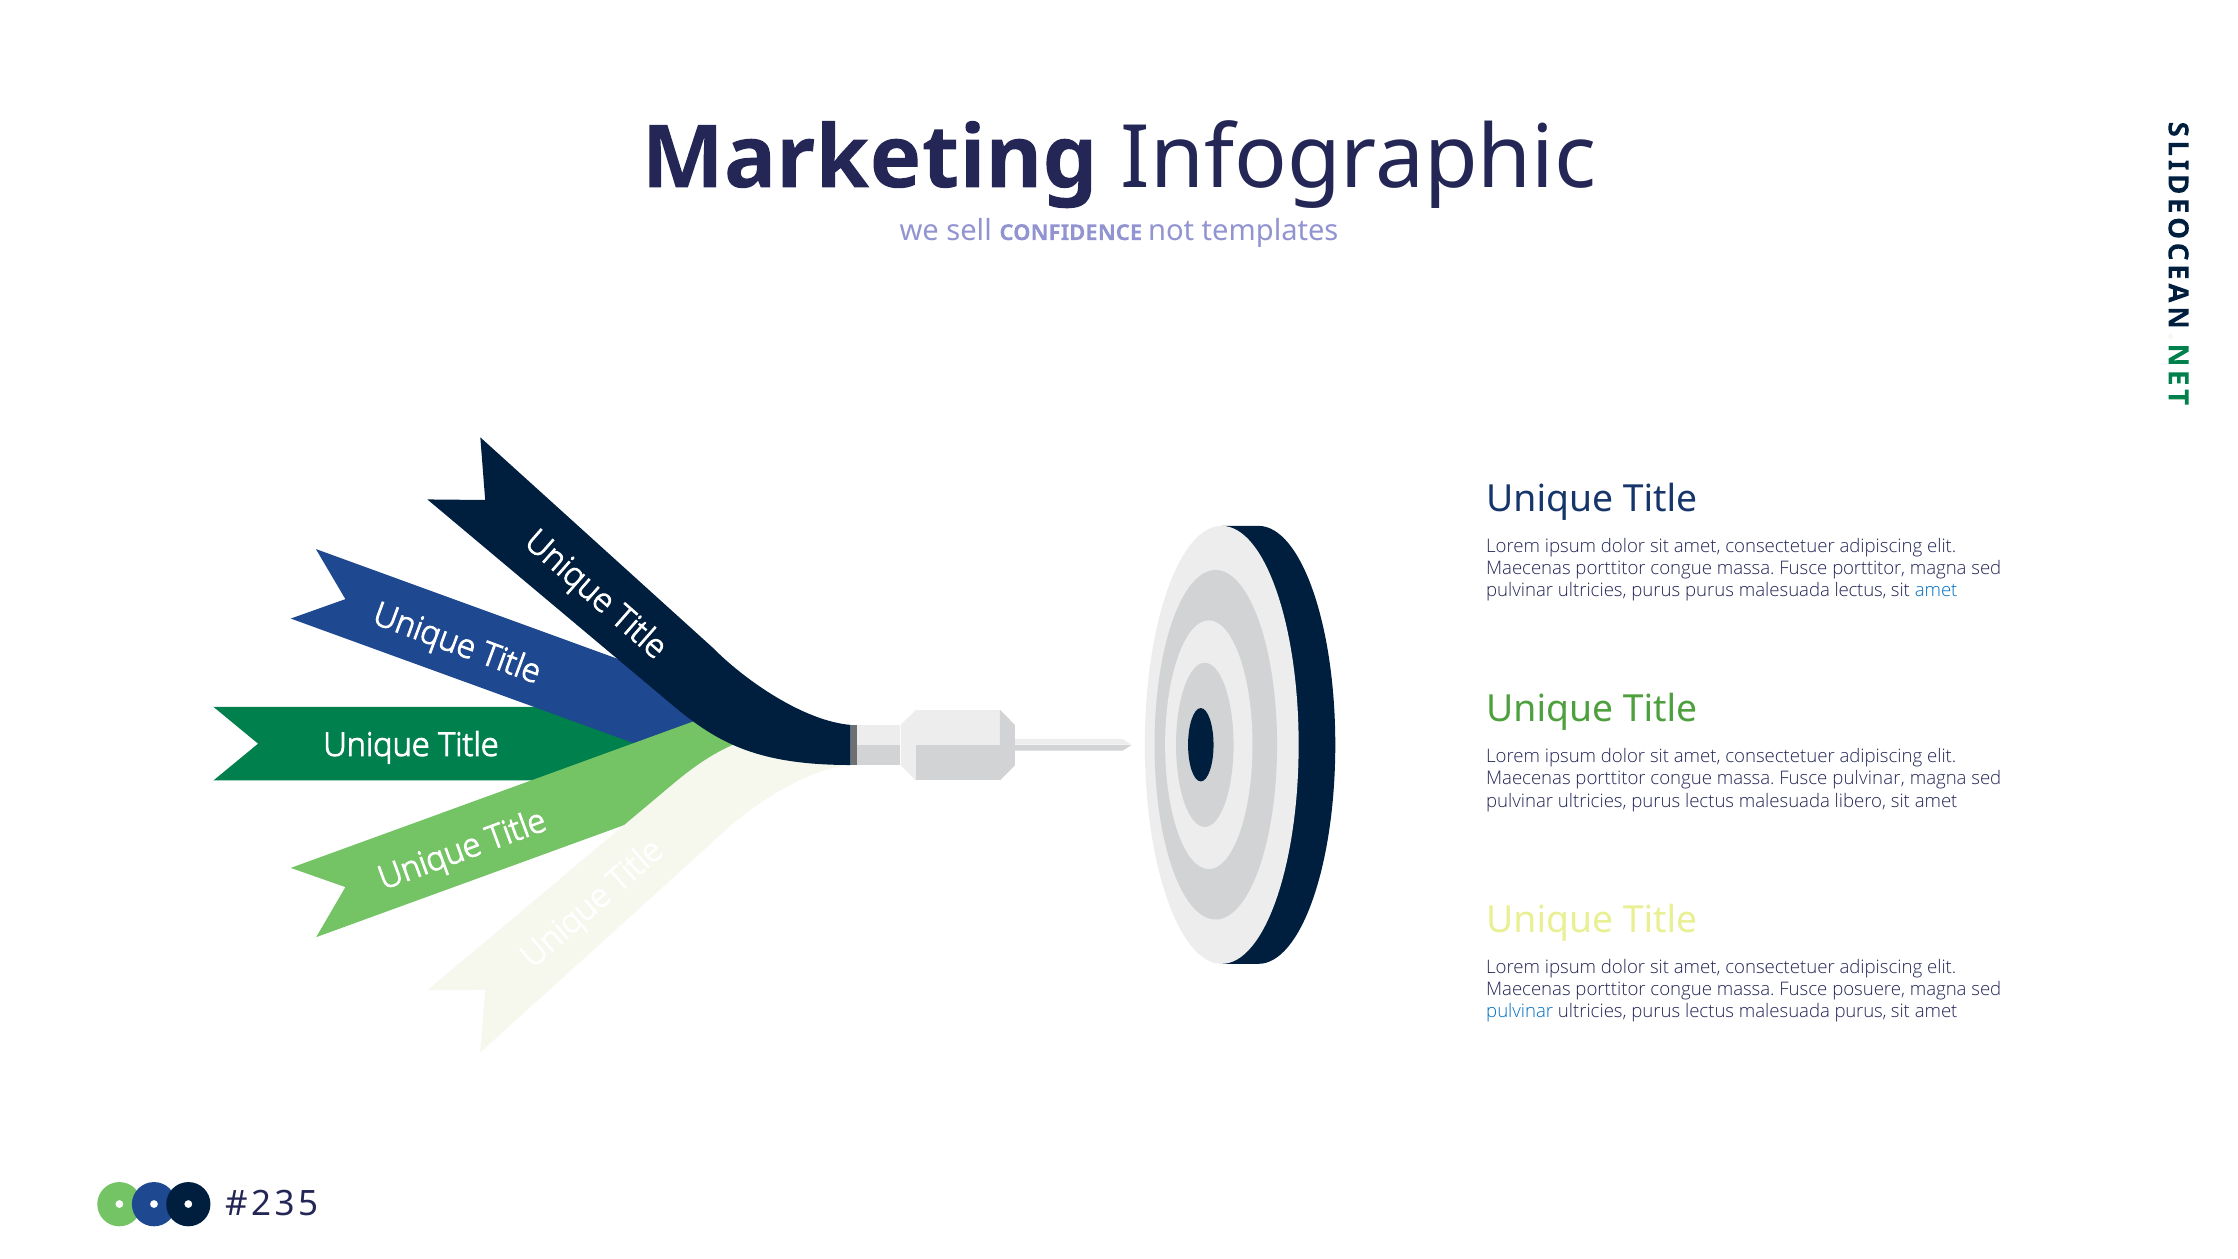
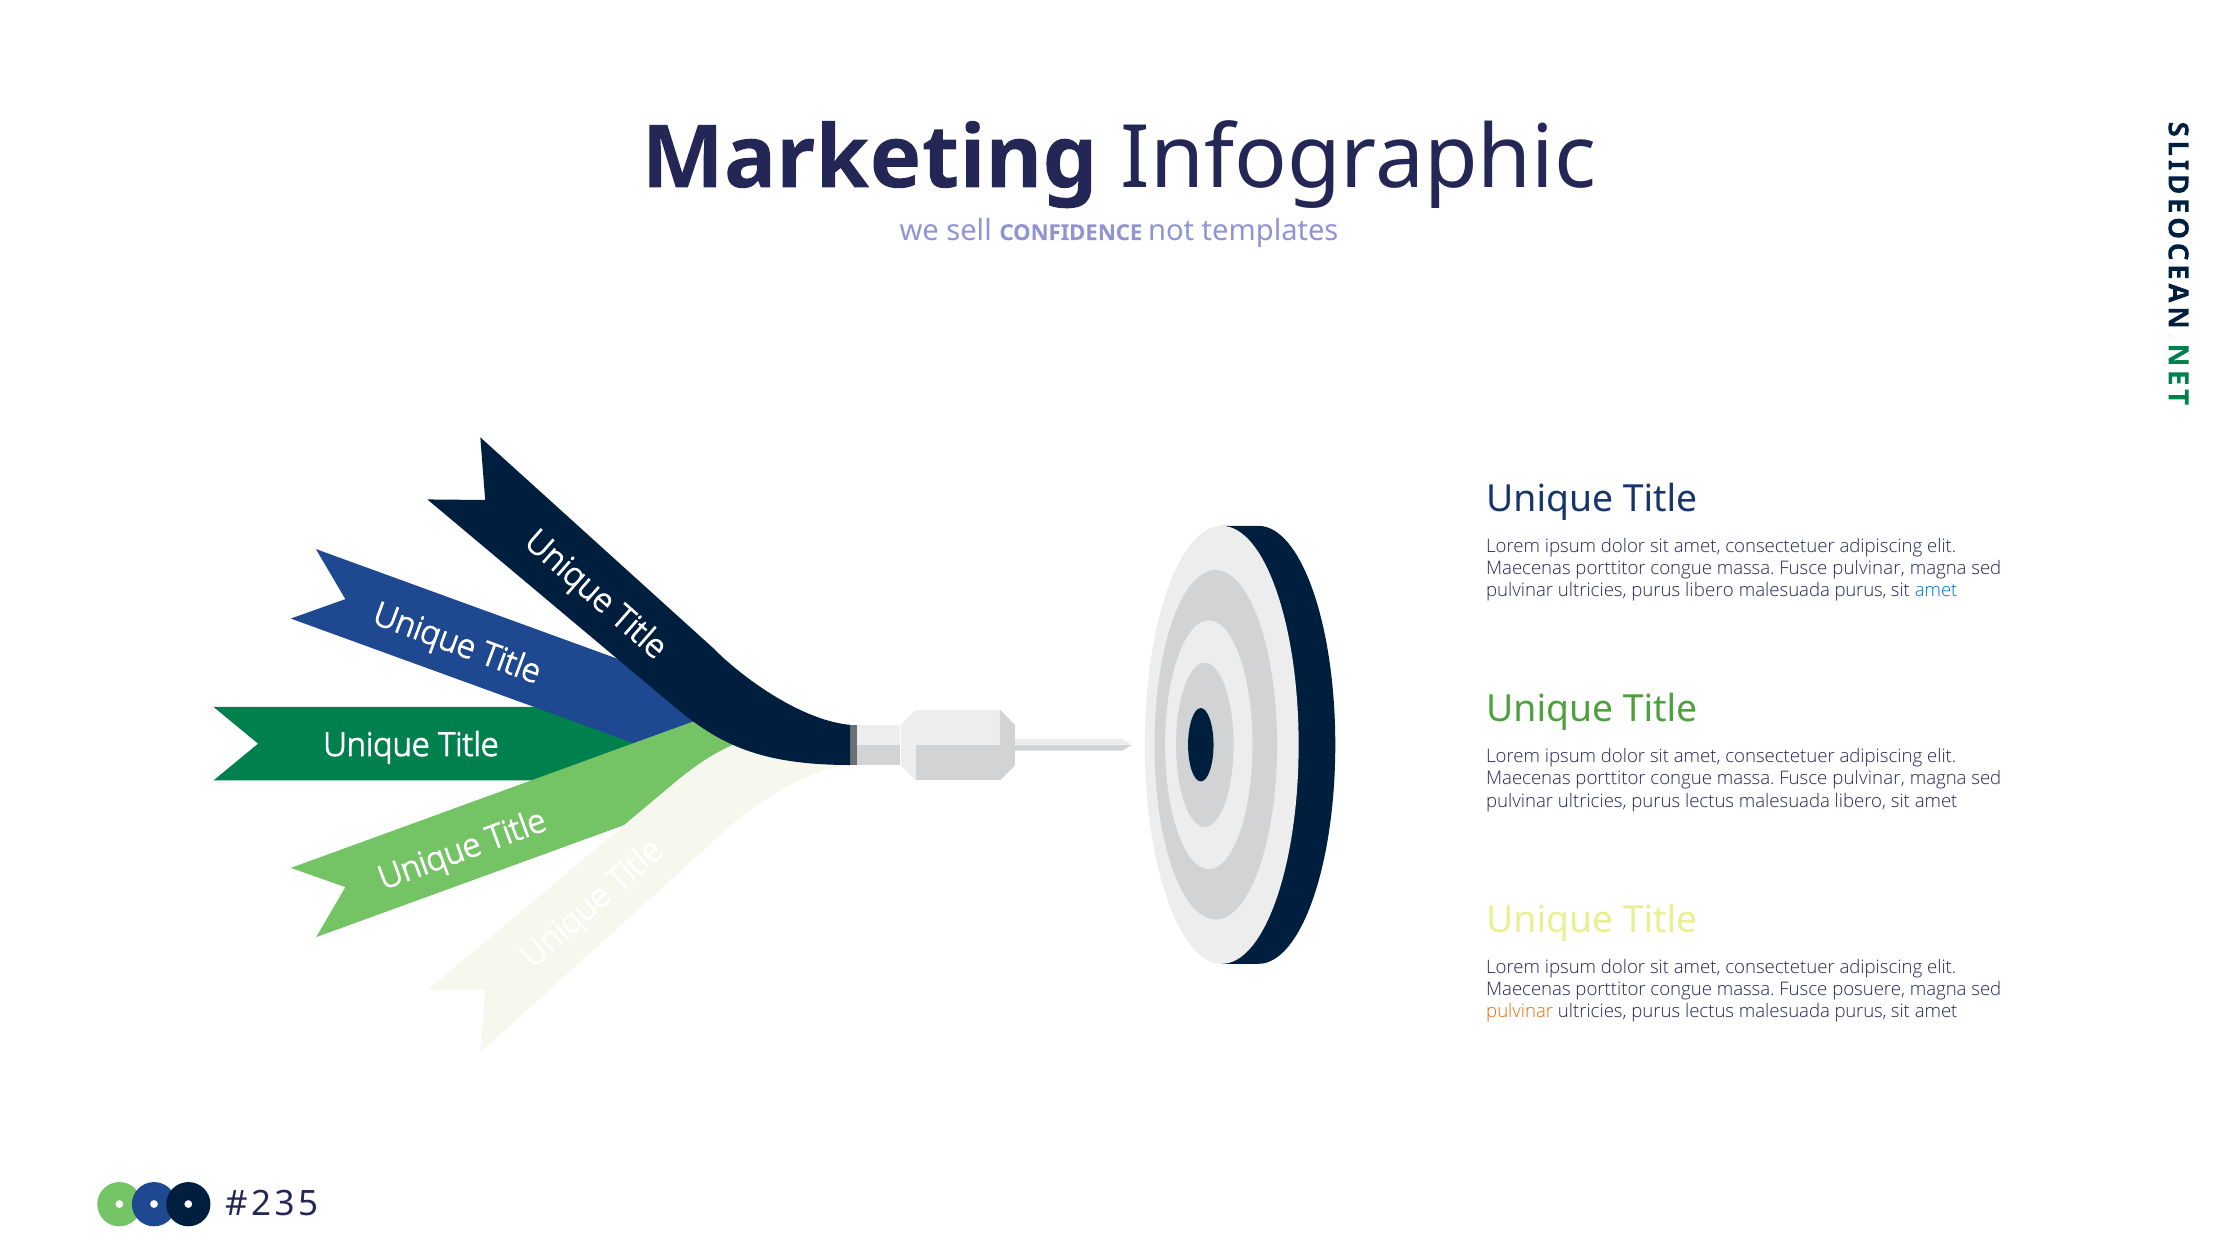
porttitor at (1869, 568): porttitor -> pulvinar
purus purus: purus -> libero
lectus at (1861, 591): lectus -> purus
pulvinar at (1520, 1012) colour: blue -> orange
